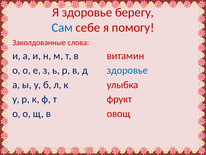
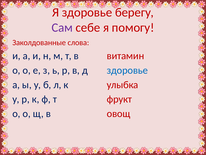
Сам colour: blue -> purple
